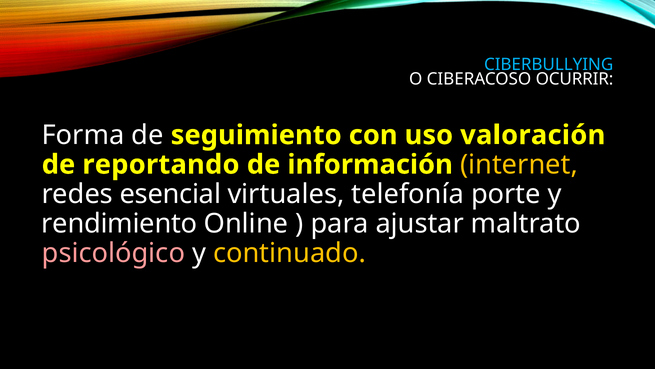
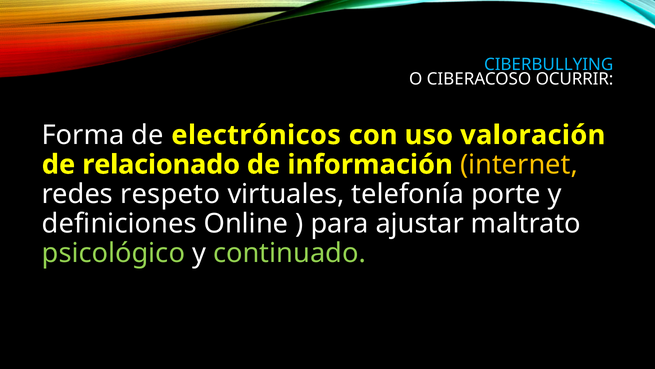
seguimiento: seguimiento -> electrónicos
reportando: reportando -> relacionado
esencial: esencial -> respeto
rendimiento: rendimiento -> definiciones
psicológico colour: pink -> light green
continuado colour: yellow -> light green
